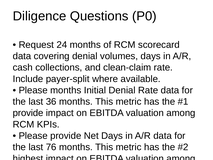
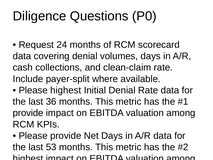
Please months: months -> highest
76: 76 -> 53
